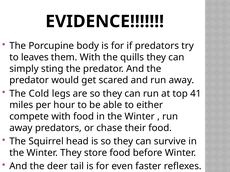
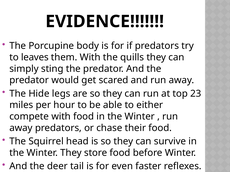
Cold: Cold -> Hide
41: 41 -> 23
